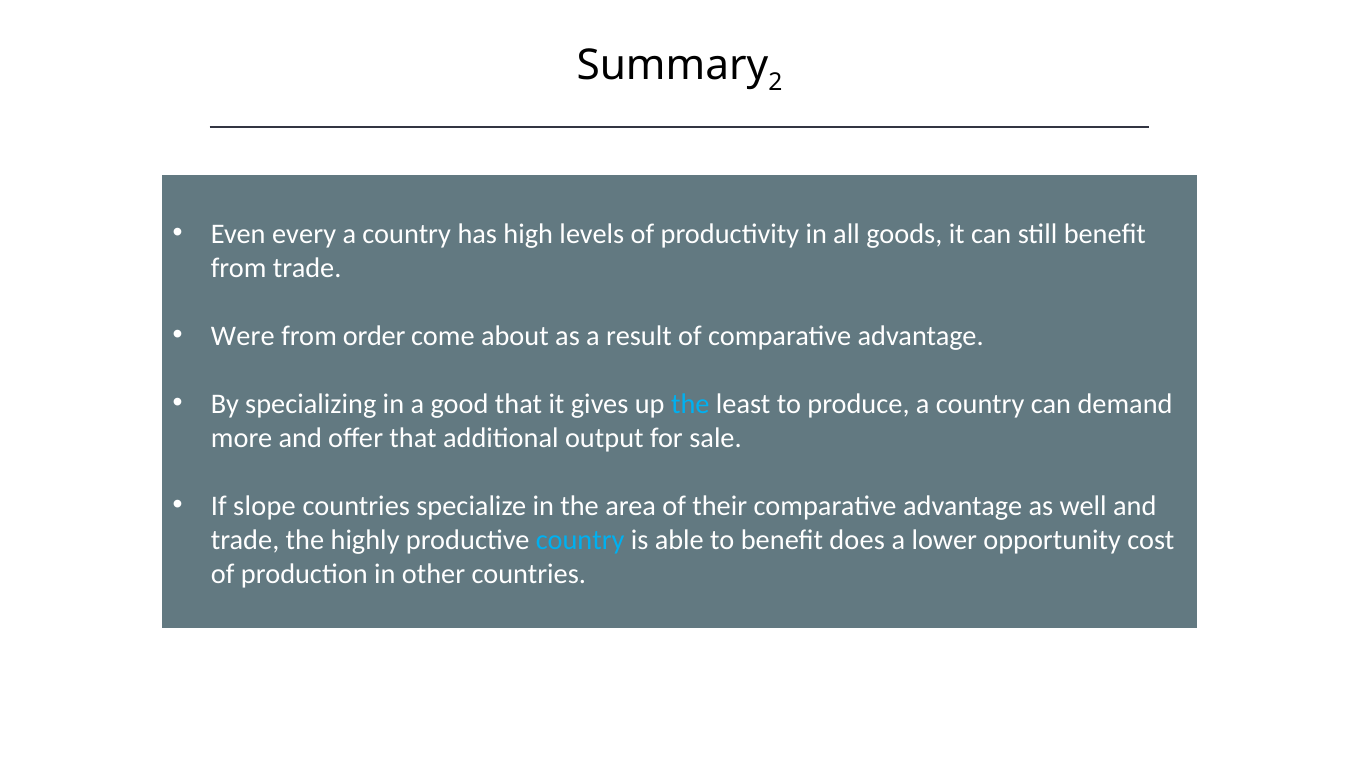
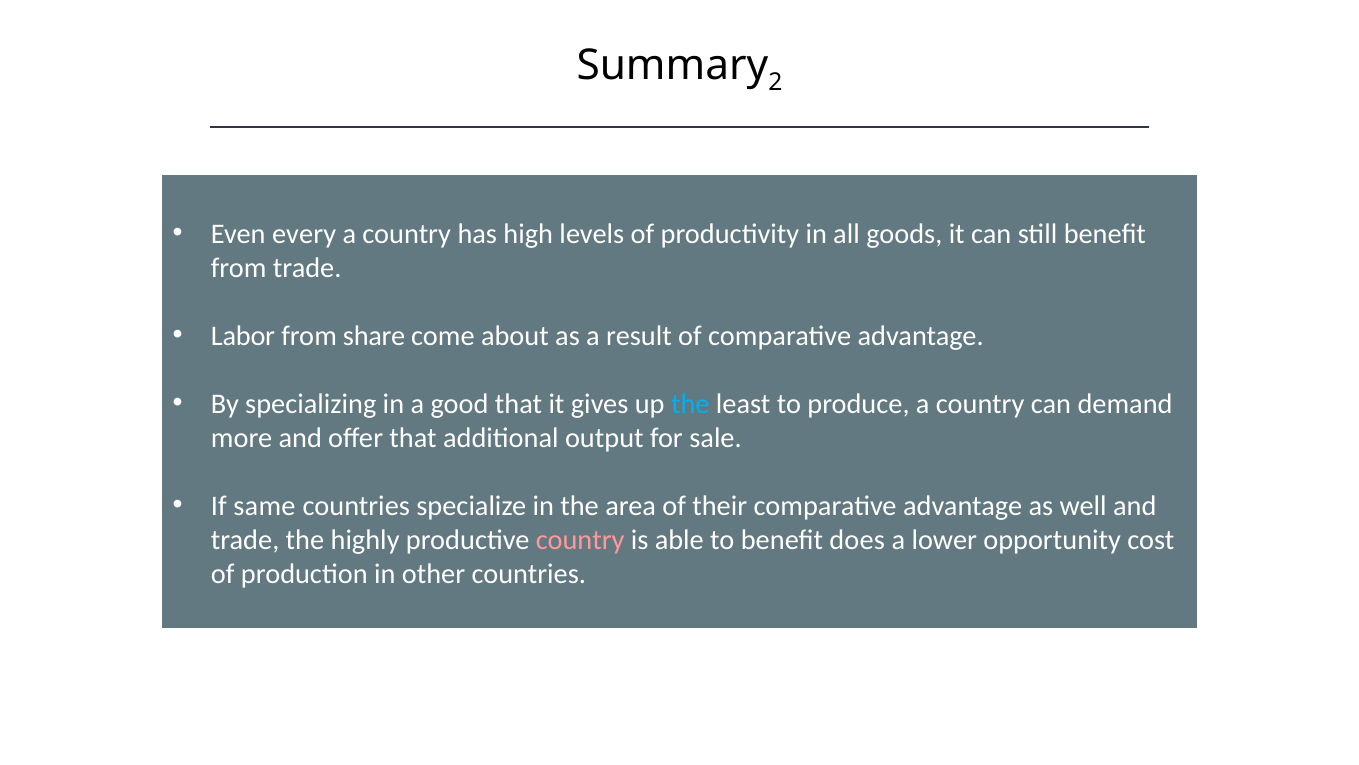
Were: Were -> Labor
order: order -> share
slope: slope -> same
country at (580, 539) colour: light blue -> pink
